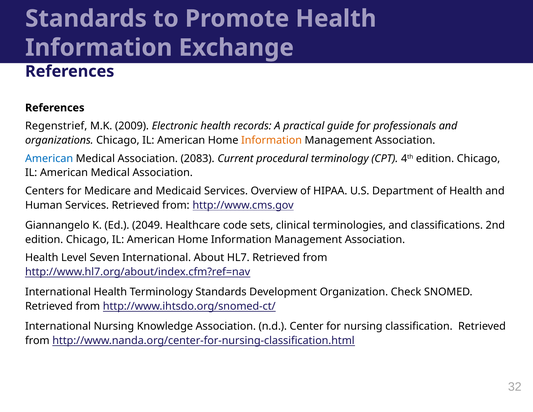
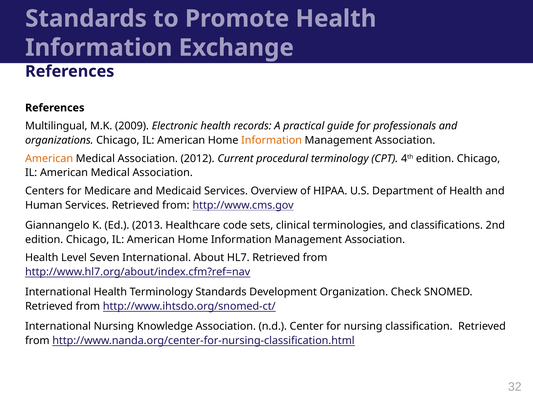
Regenstrief: Regenstrief -> Multilingual
American at (49, 158) colour: blue -> orange
2083: 2083 -> 2012
2049: 2049 -> 2013
